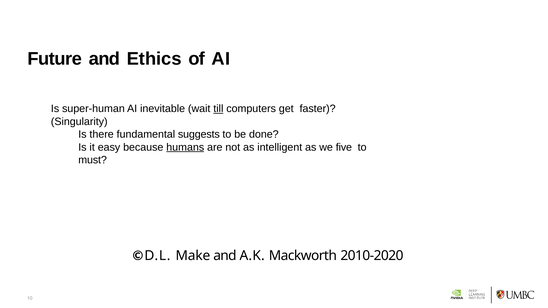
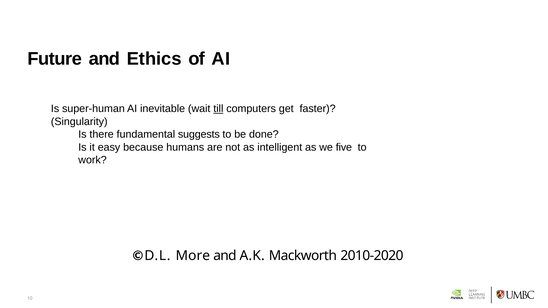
humans underline: present -> none
must: must -> work
Make: Make -> More
